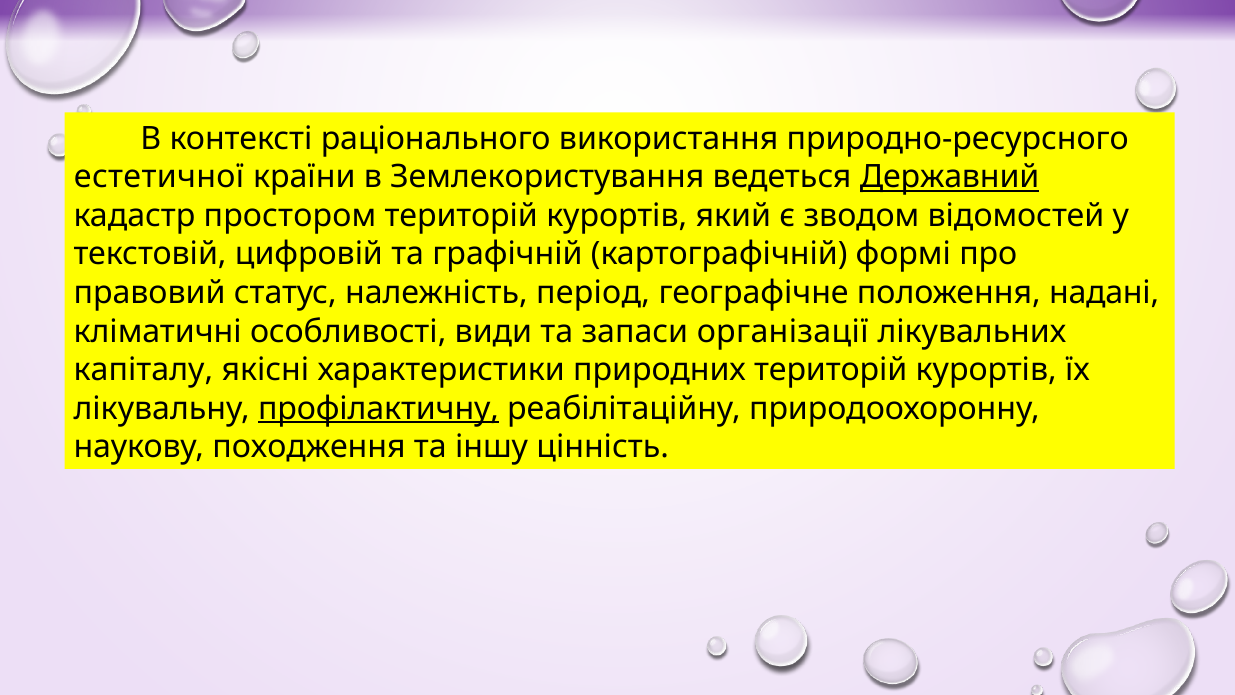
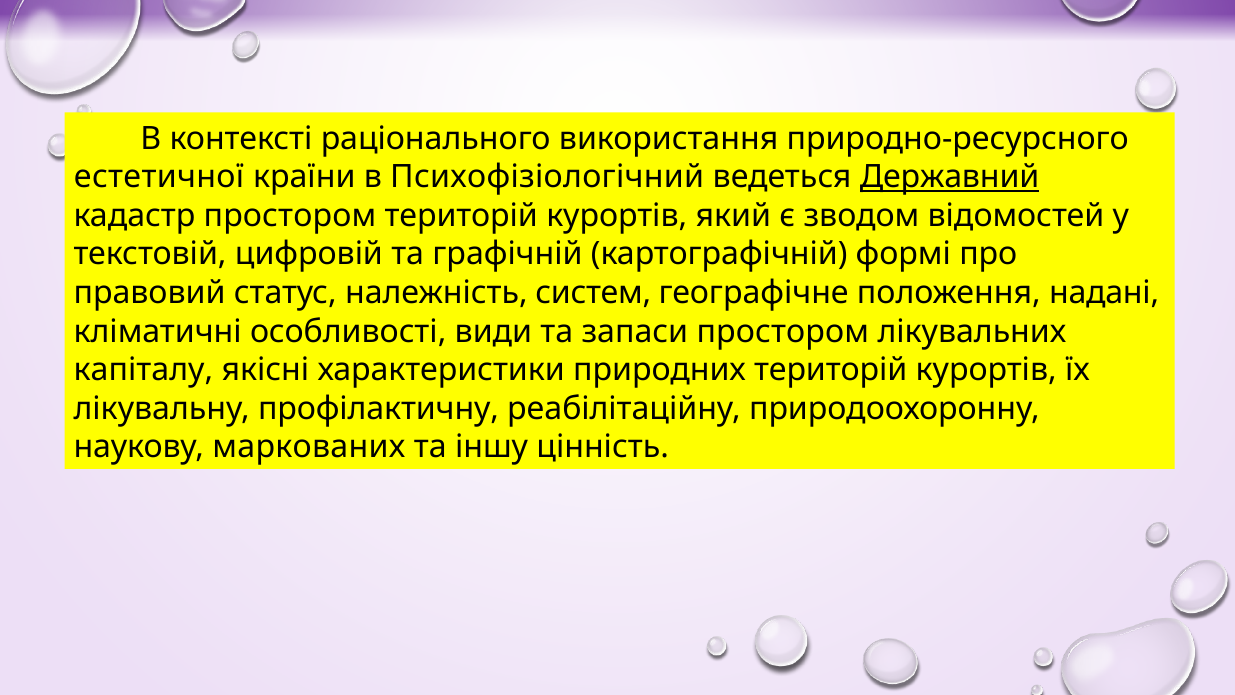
Землекористування: Землекористування -> Психофізіологічний
період: період -> систем
запаси організації: організації -> простором
профілактичну underline: present -> none
походження: походження -> маркованих
